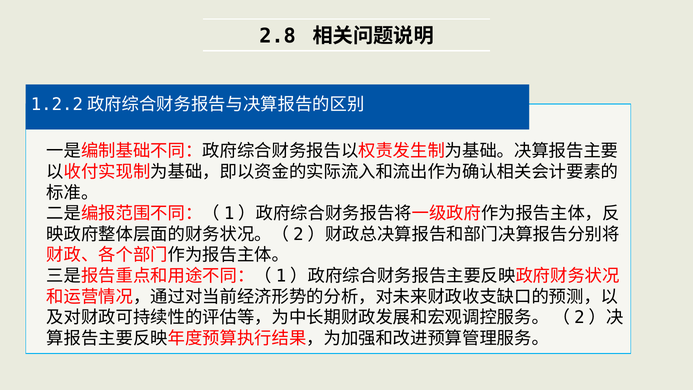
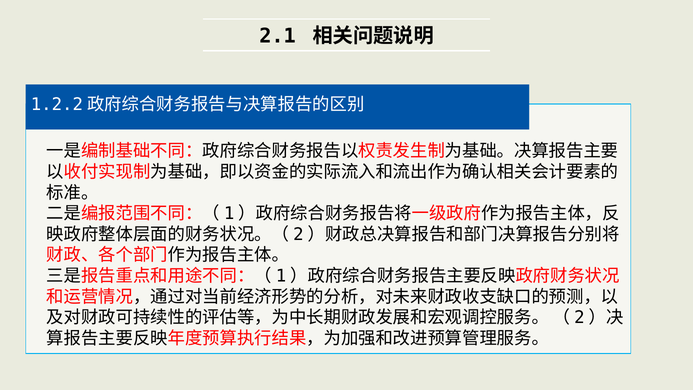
2.8: 2.8 -> 2.1
